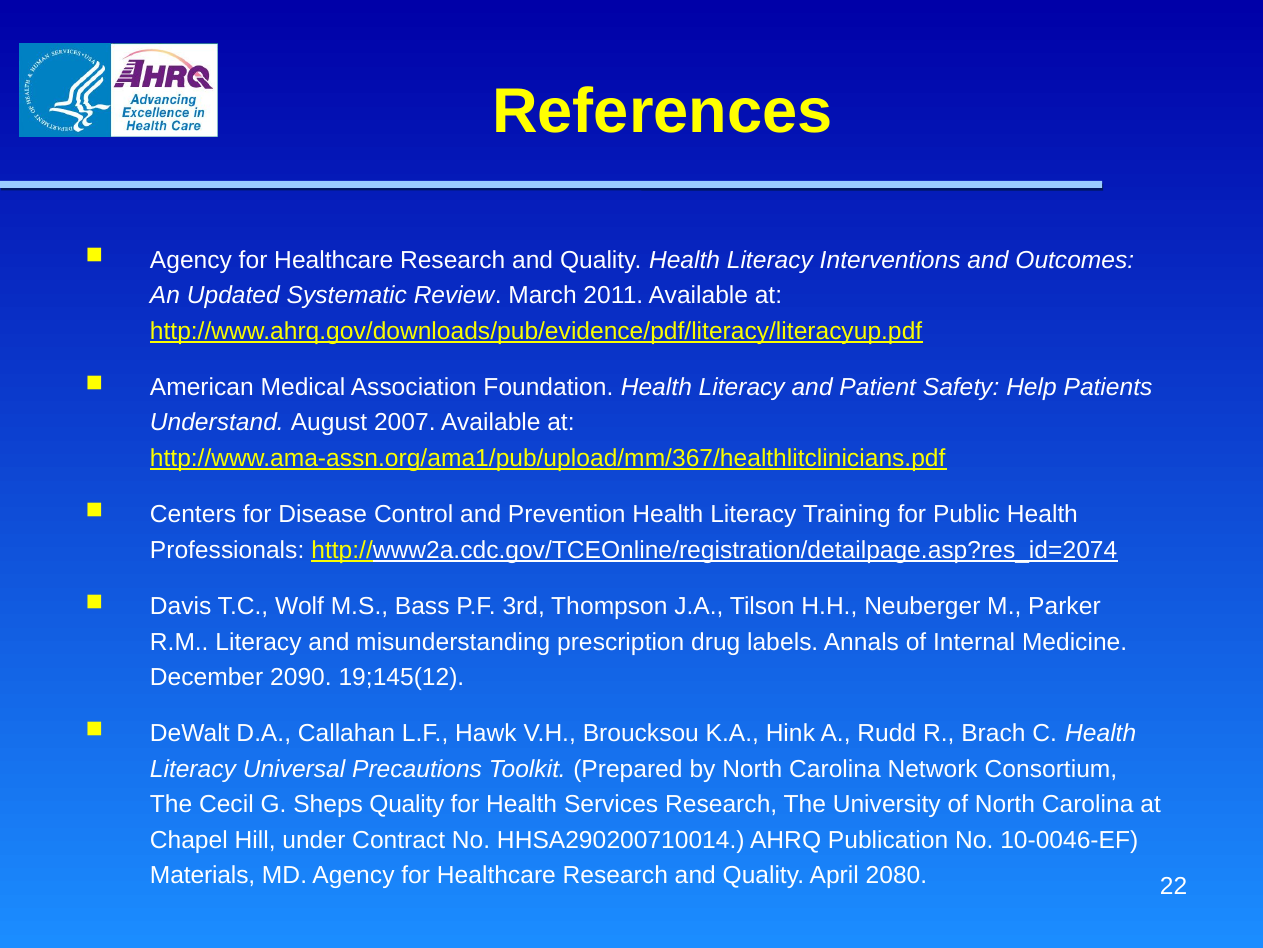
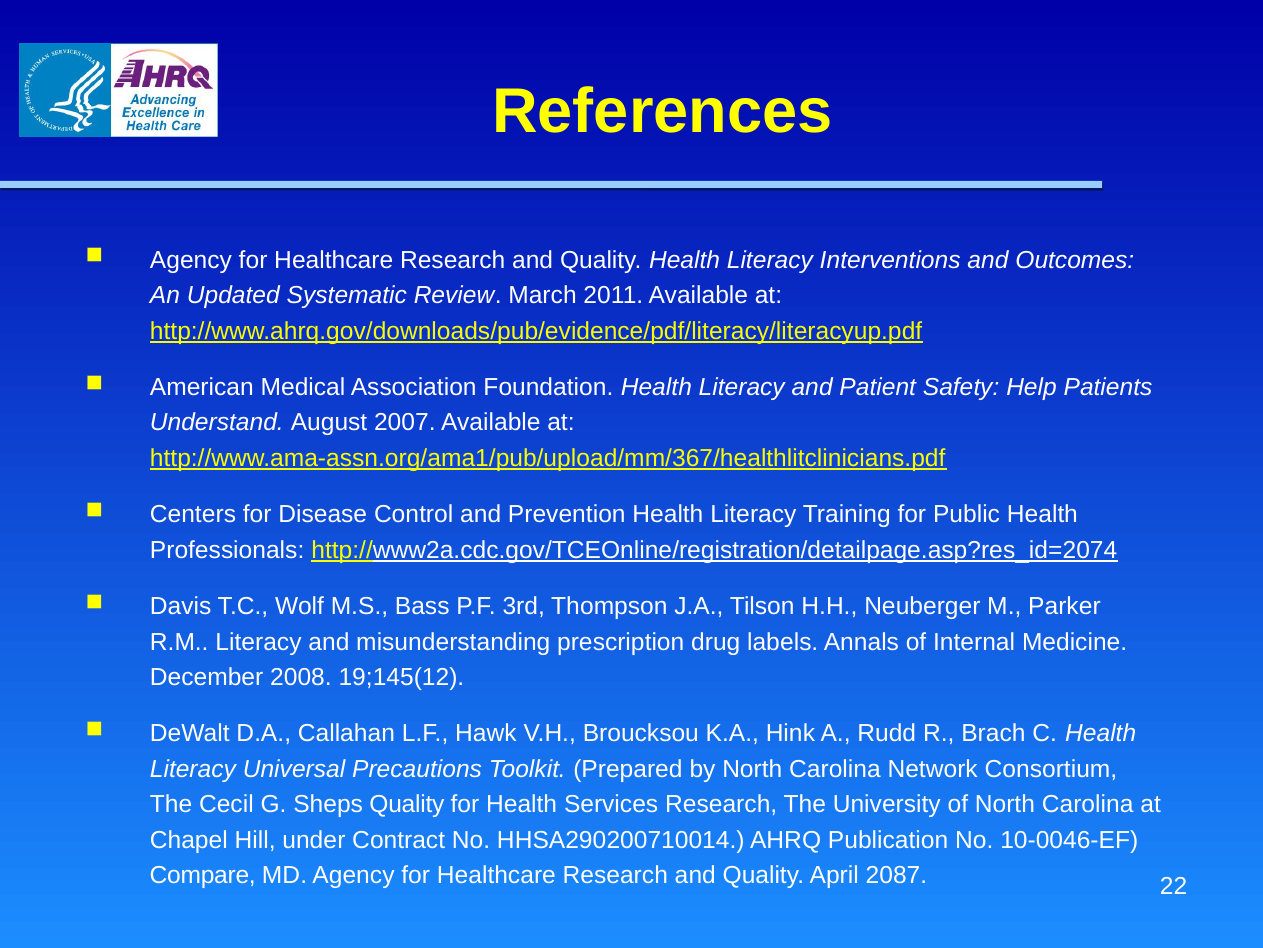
2090: 2090 -> 2008
Materials: Materials -> Compare
2080: 2080 -> 2087
